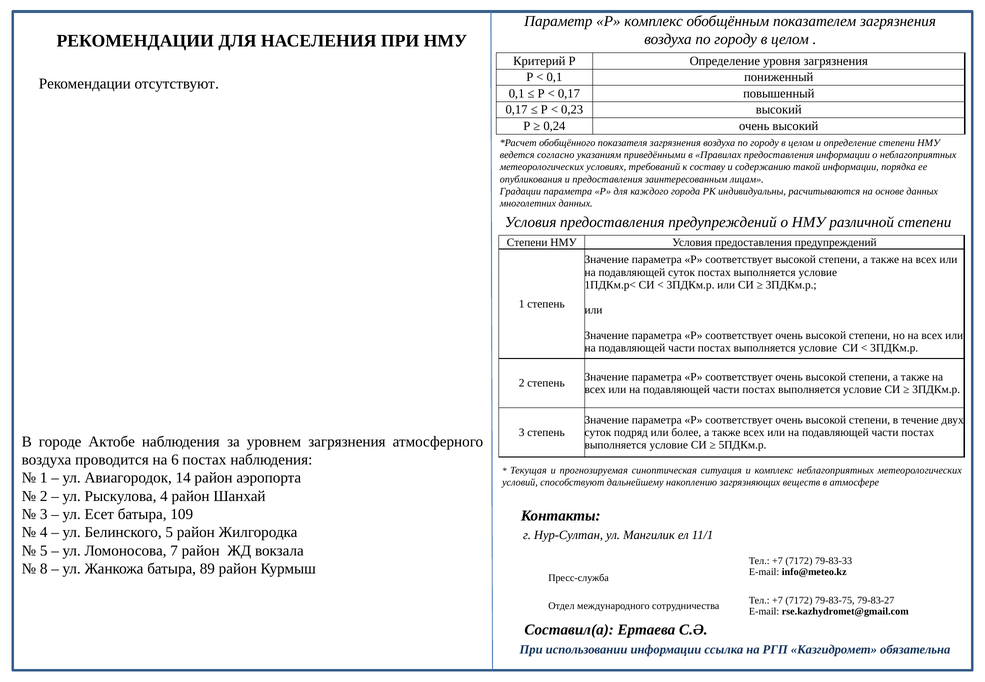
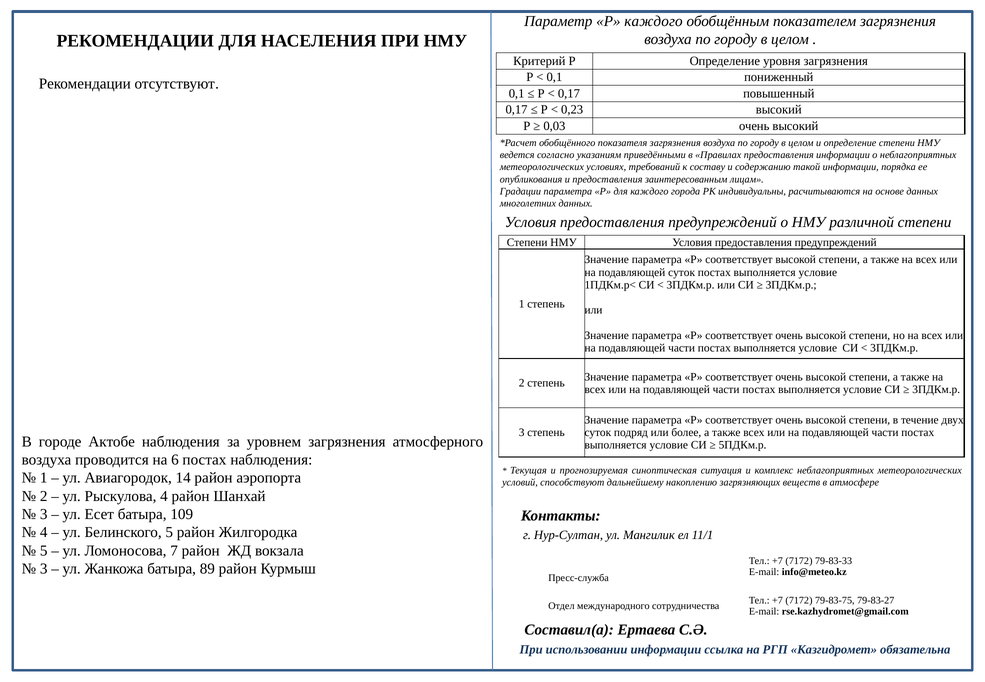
Р комплекс: комплекс -> каждого
0,24: 0,24 -> 0,03
8 at (44, 569): 8 -> 3
